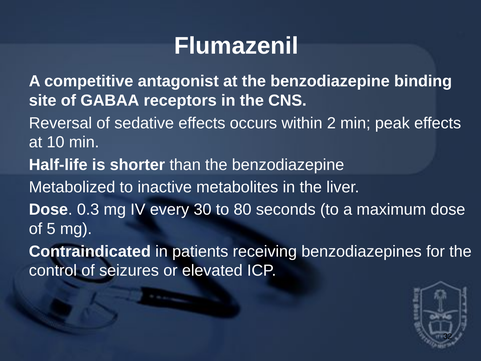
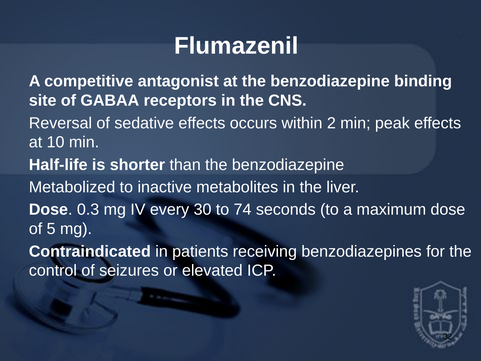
80: 80 -> 74
